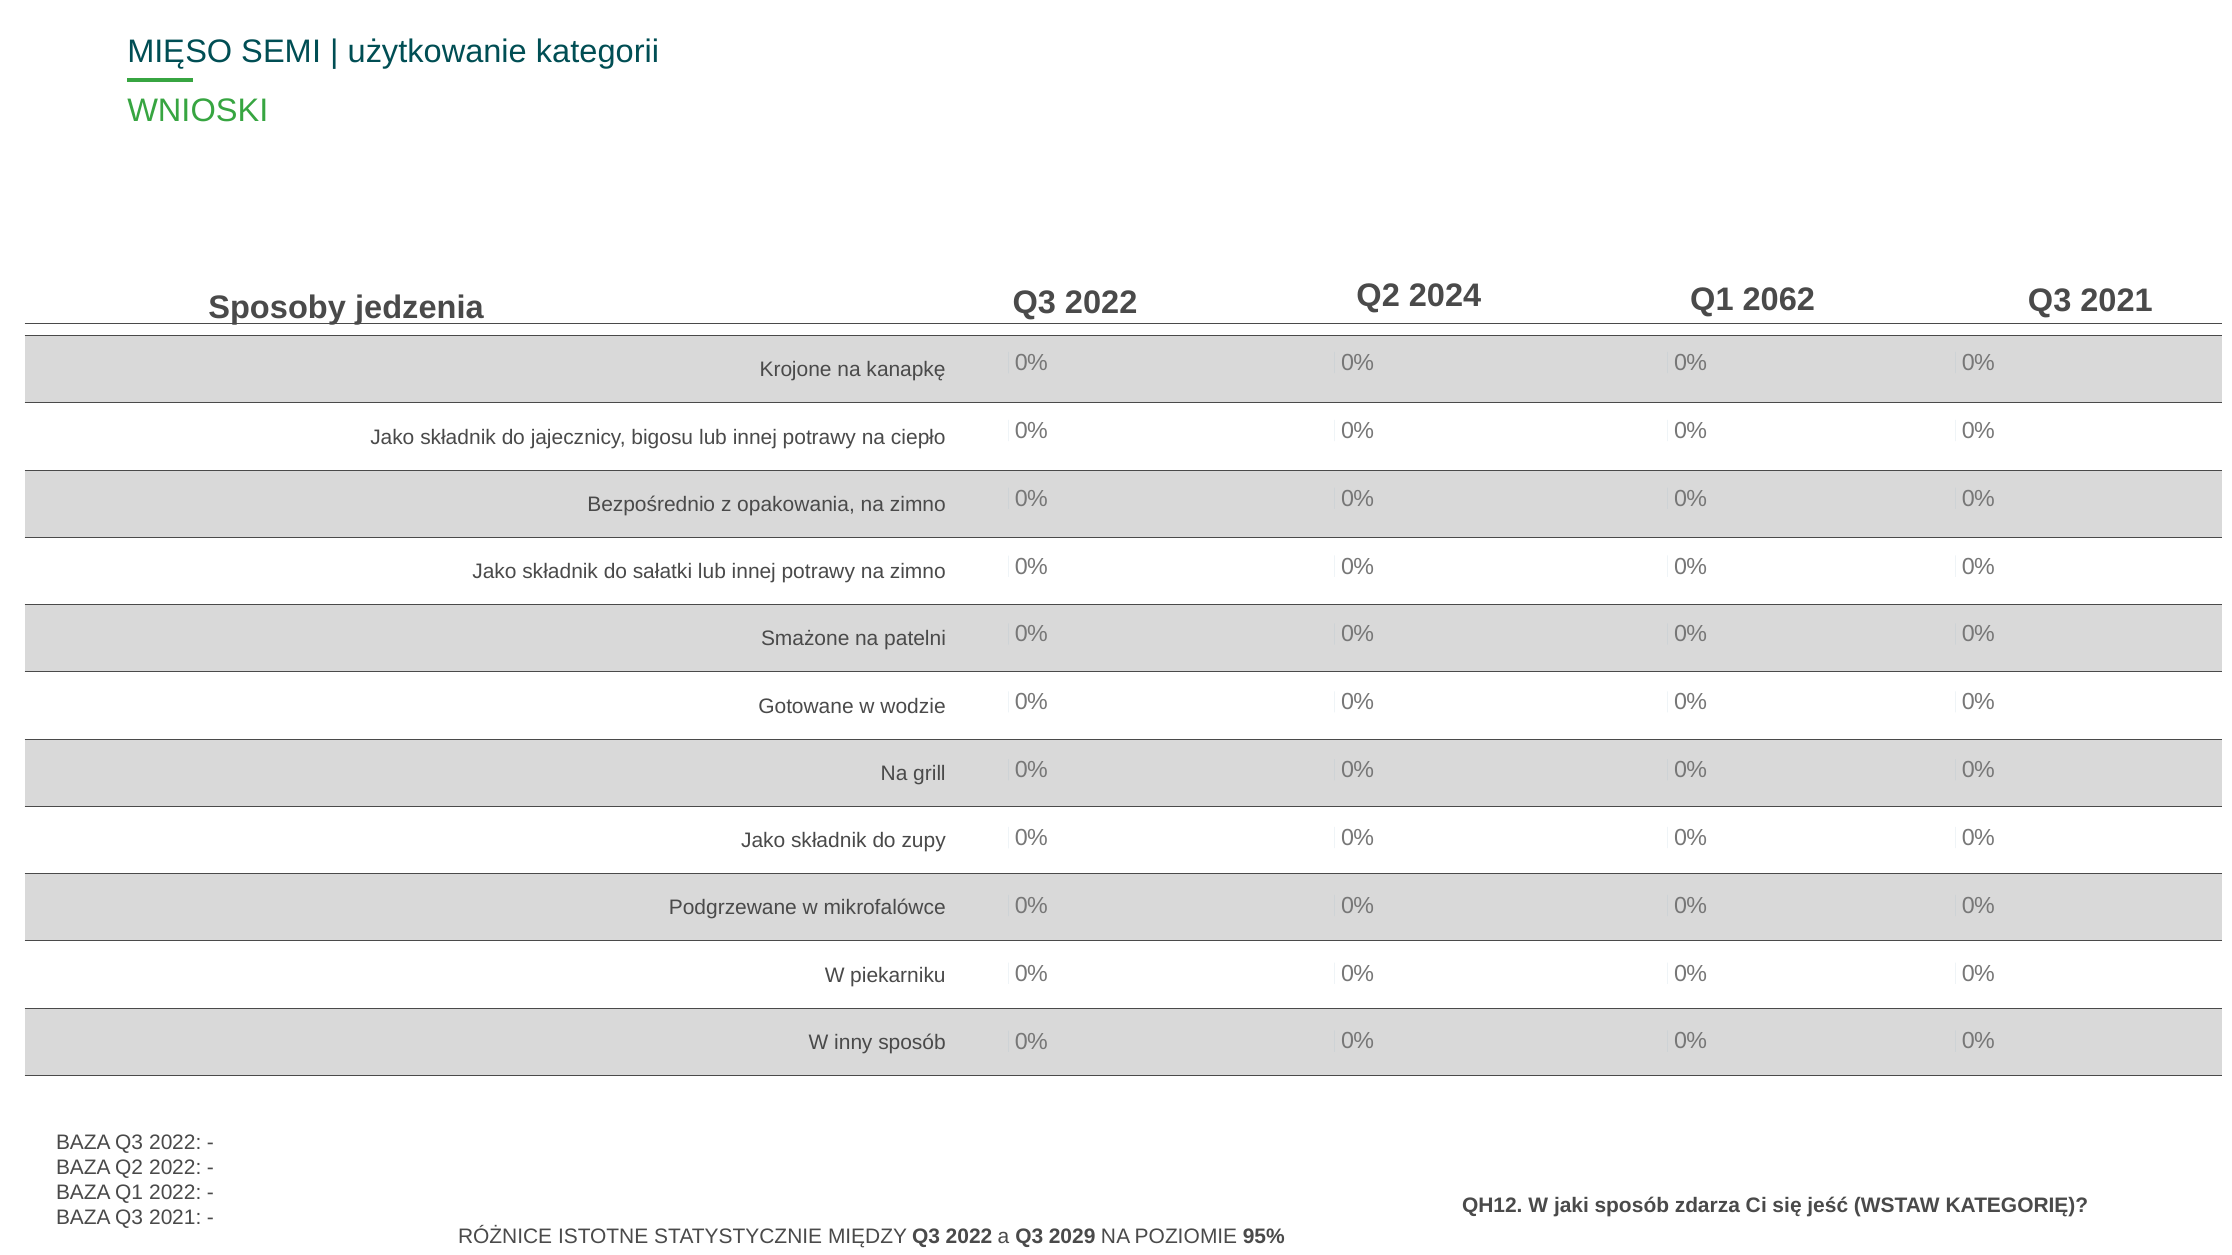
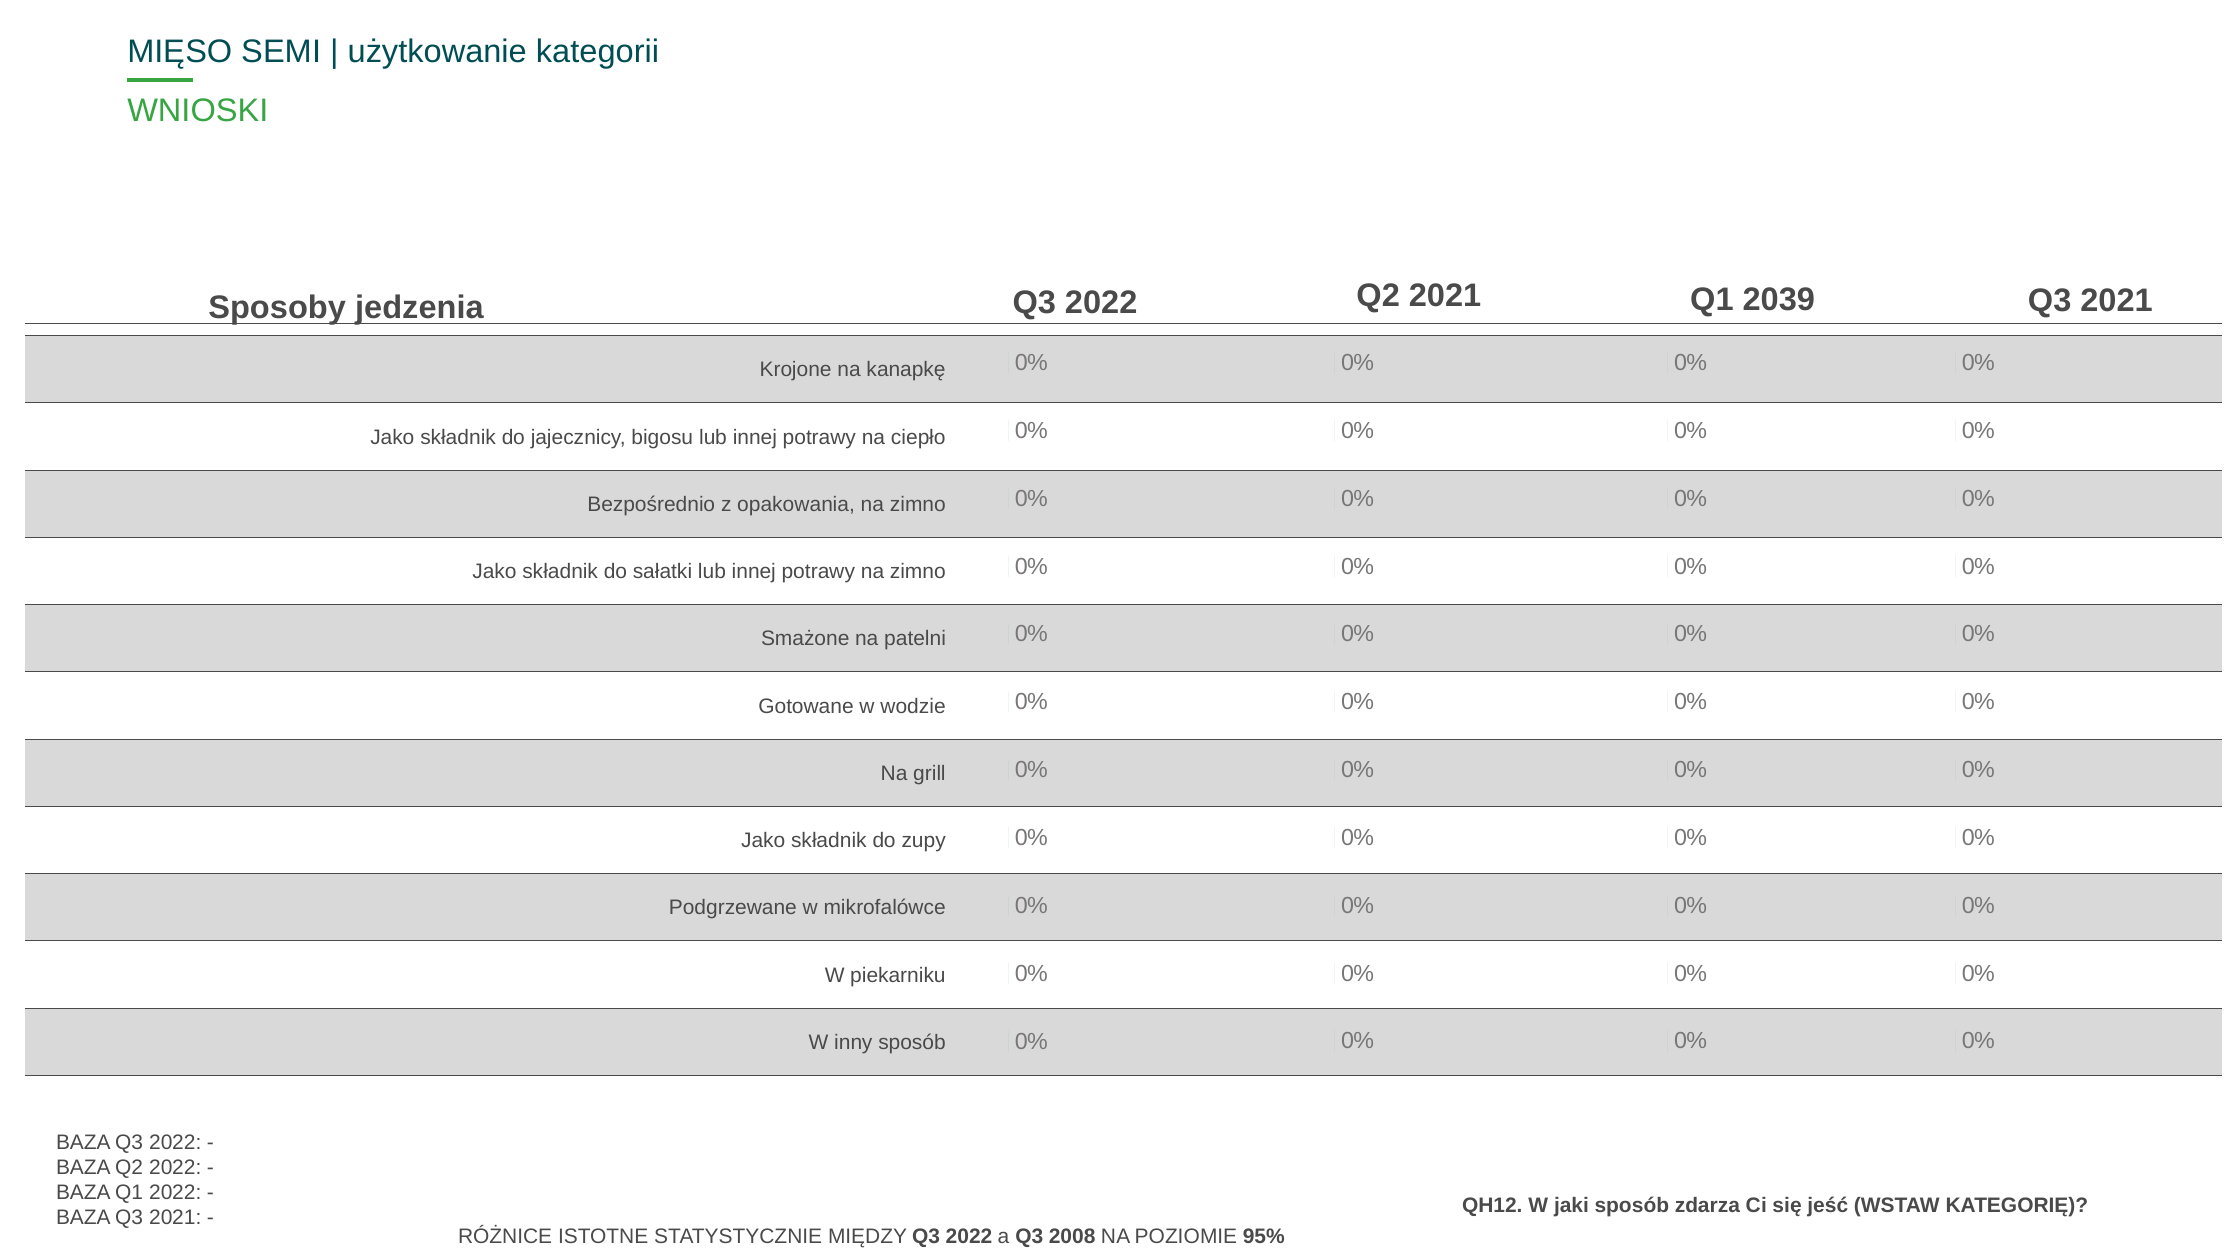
Q2 2024: 2024 -> 2021
2062: 2062 -> 2039
2029: 2029 -> 2008
